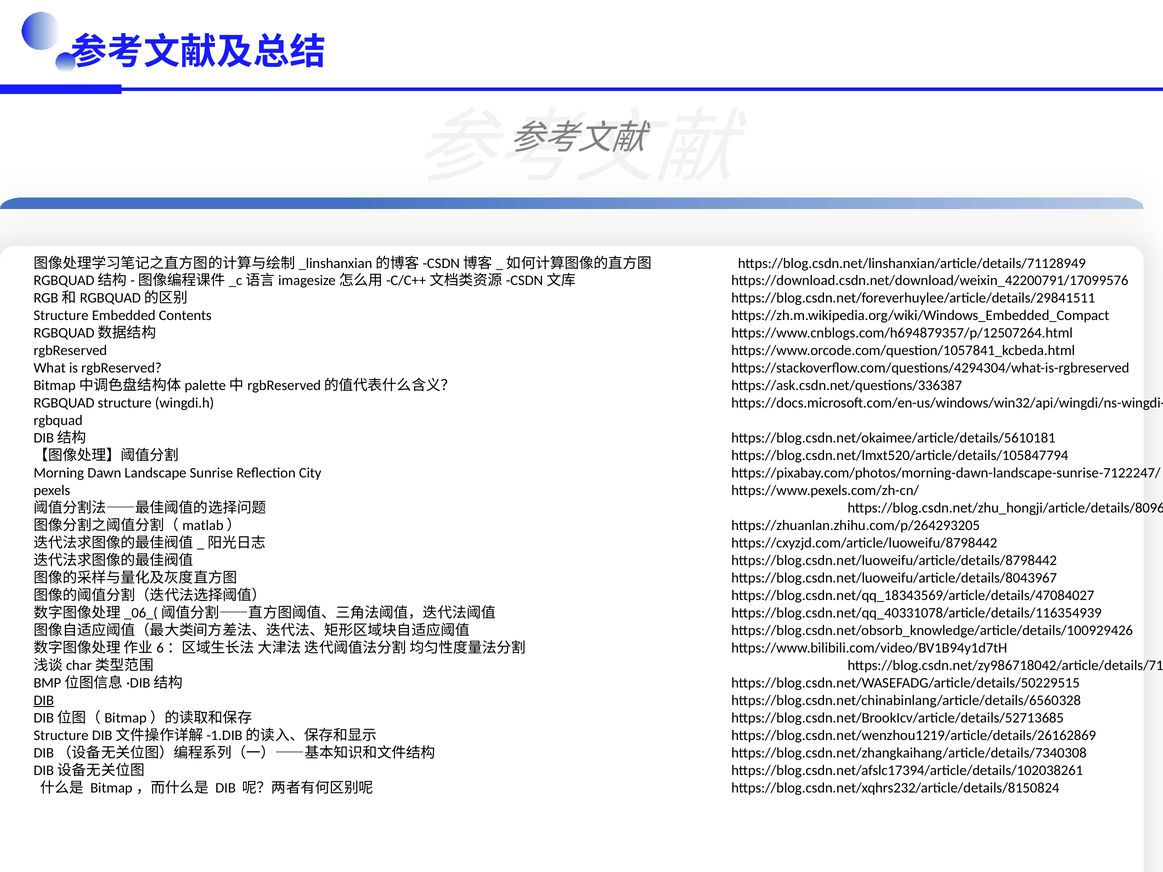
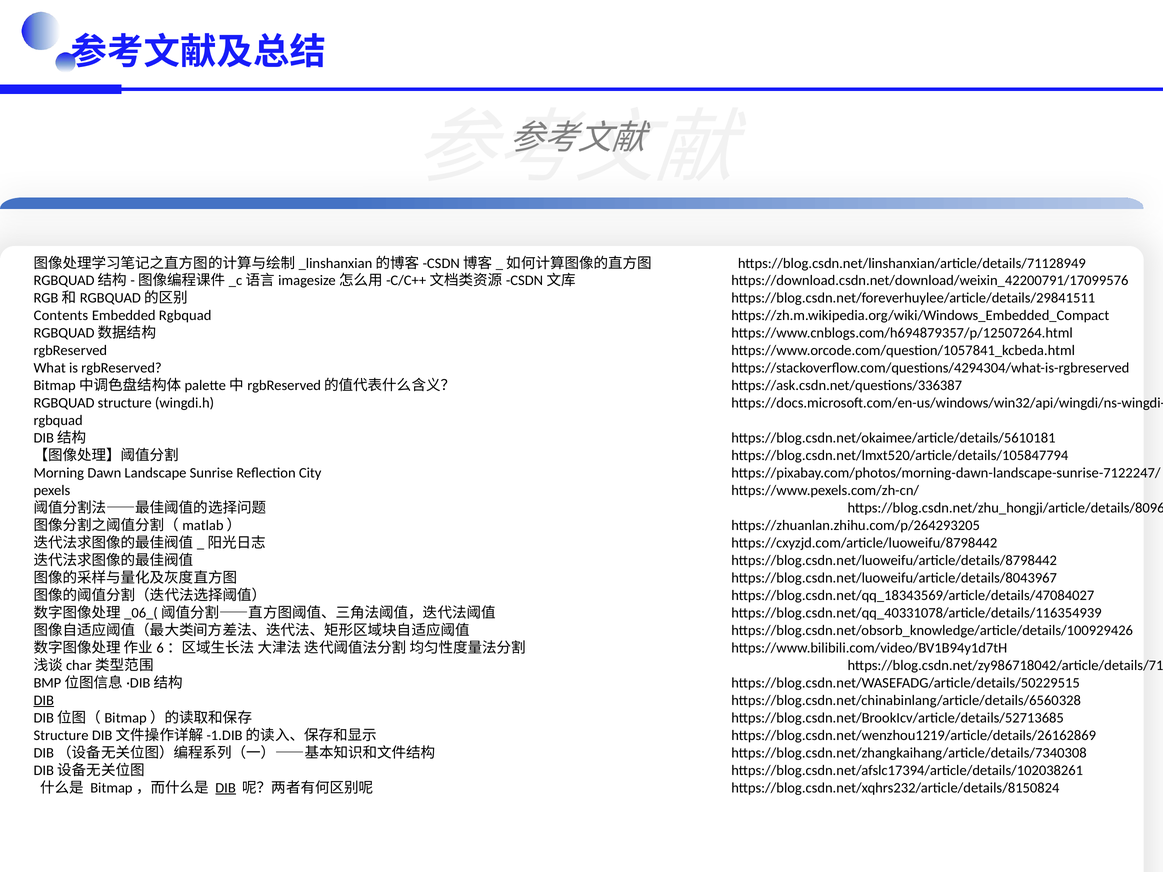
Structure at (61, 316): Structure -> Contents
Embedded Contents: Contents -> Rgbquad
DIB at (226, 788) underline: none -> present
